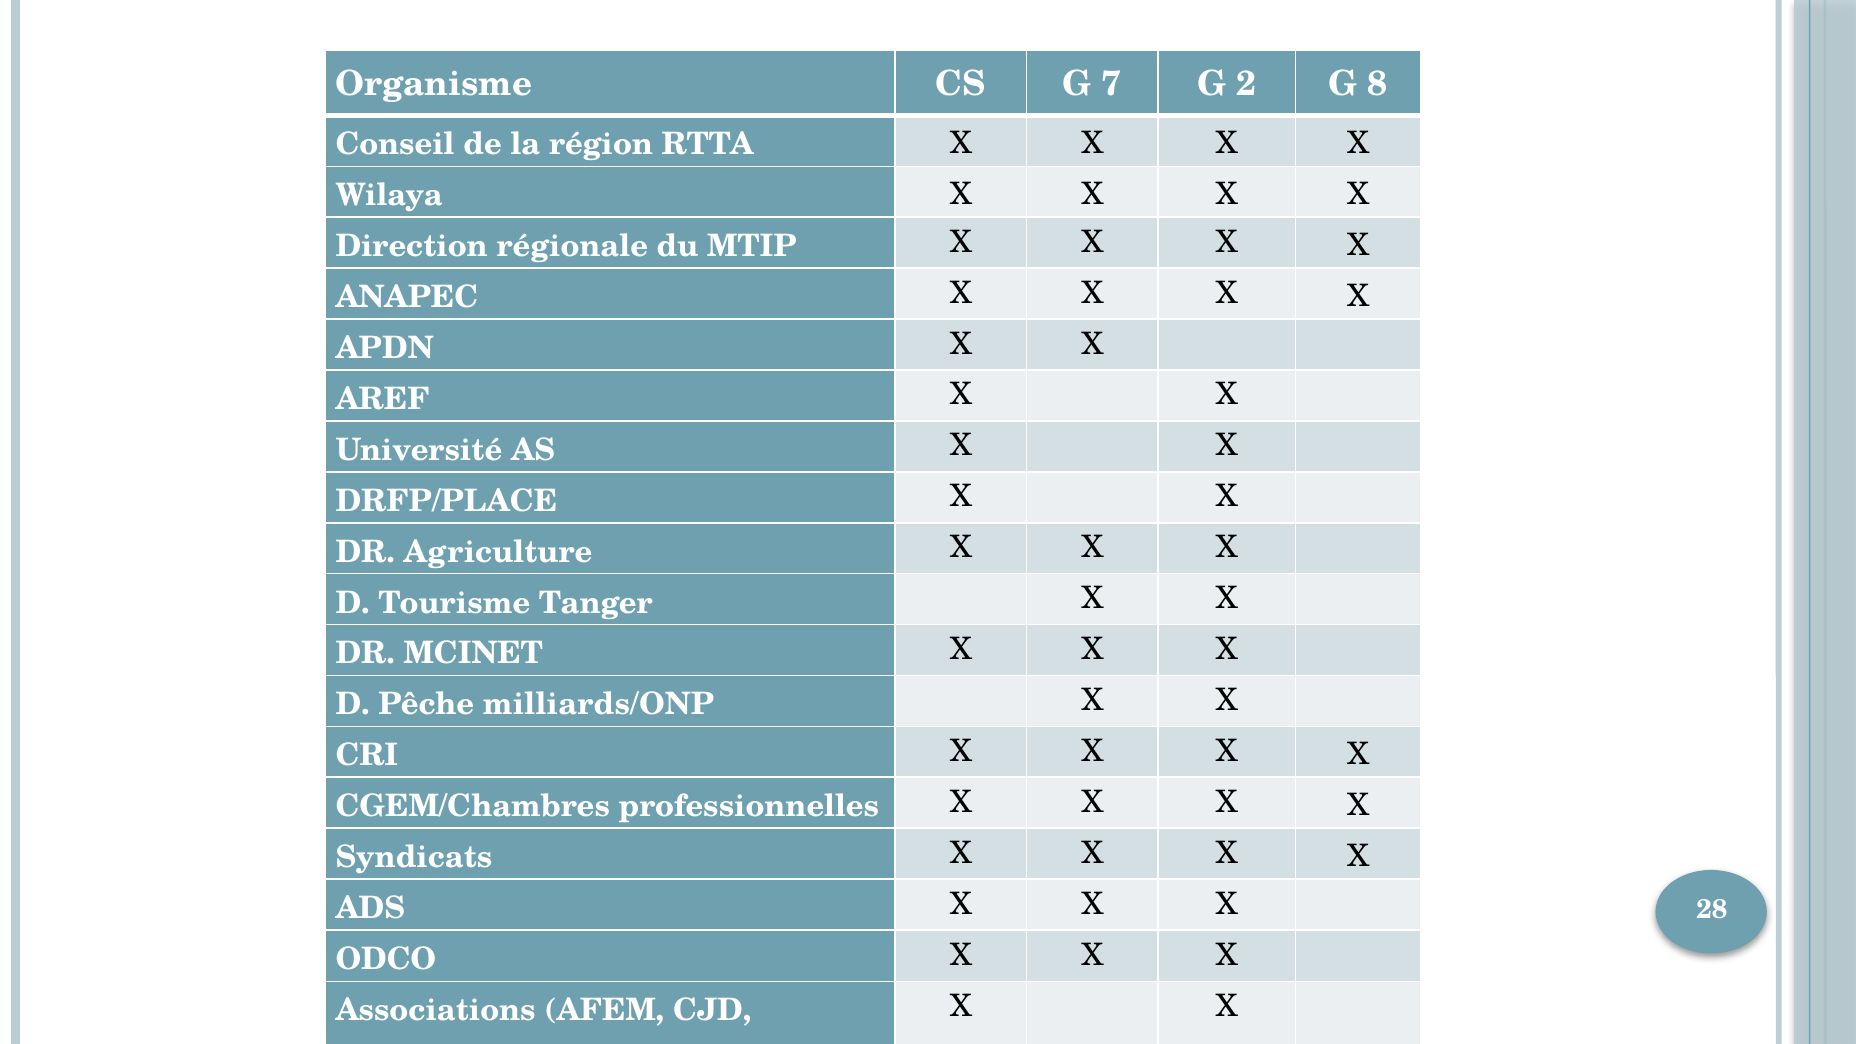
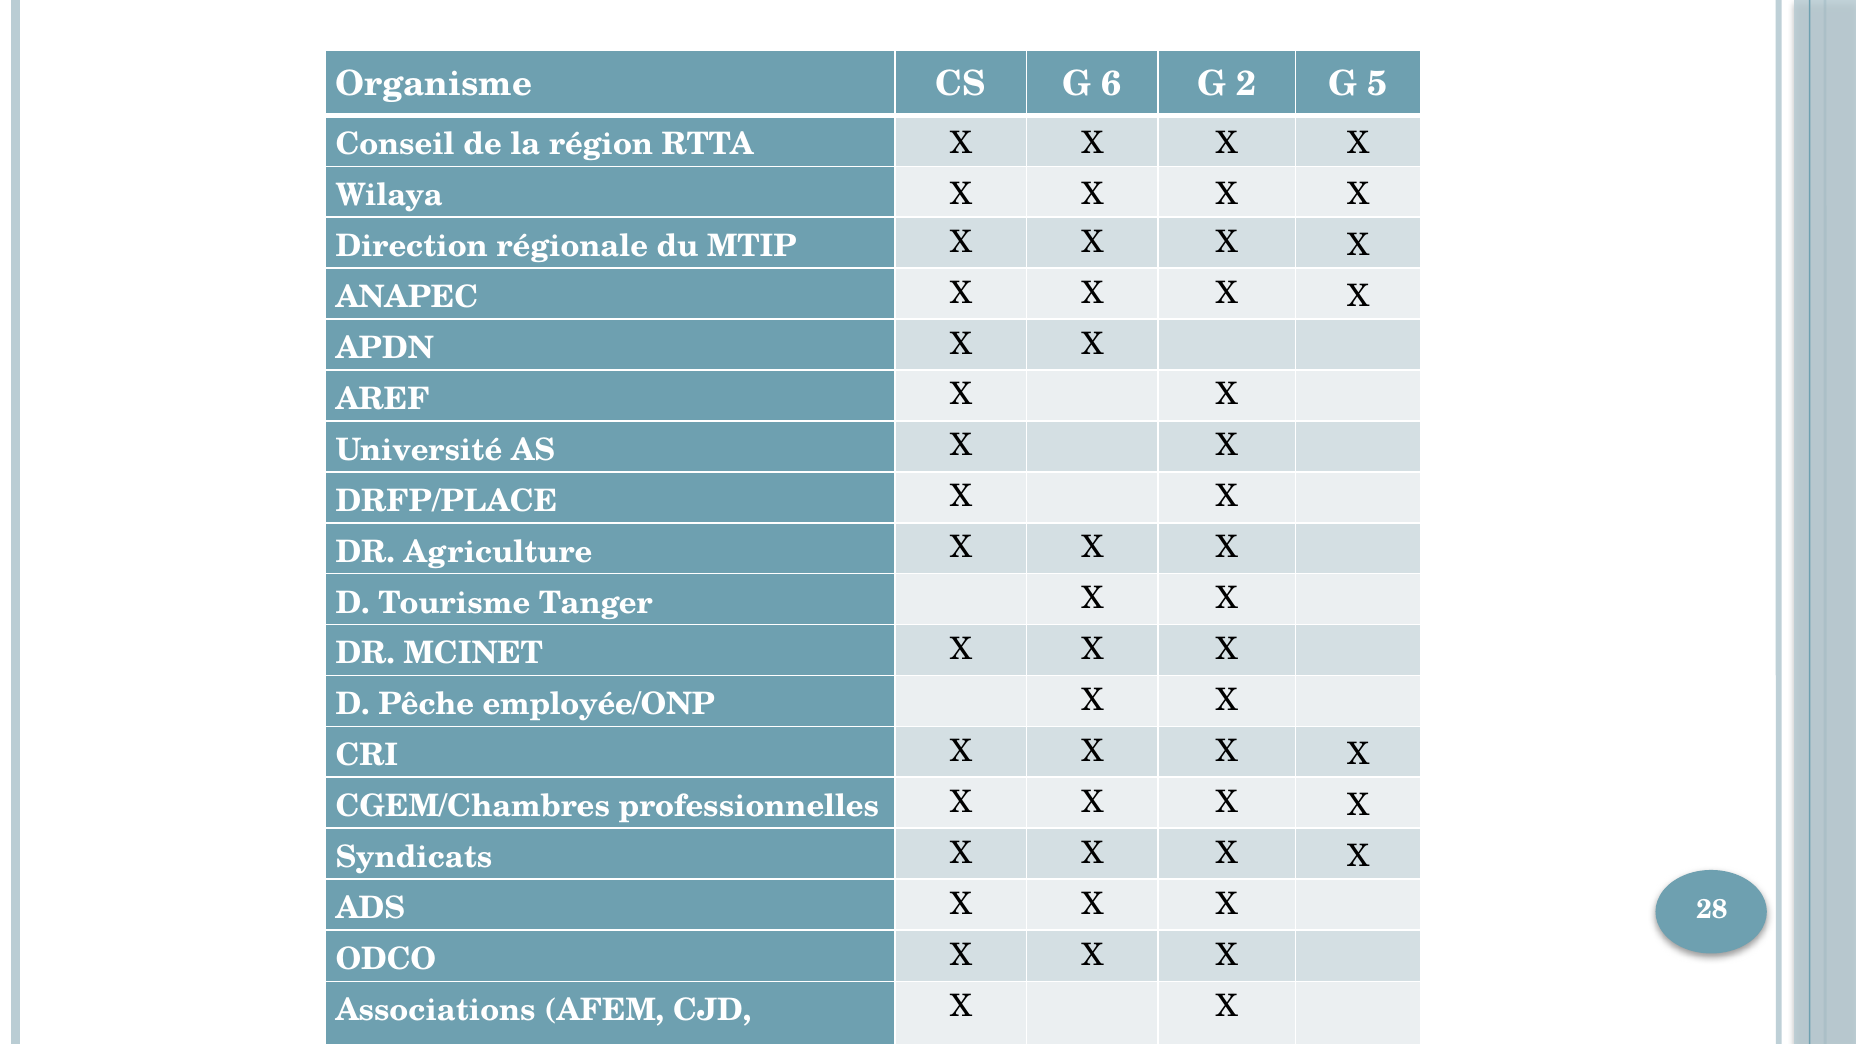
7: 7 -> 6
8: 8 -> 5
milliards/ONP: milliards/ONP -> employée/ONP
